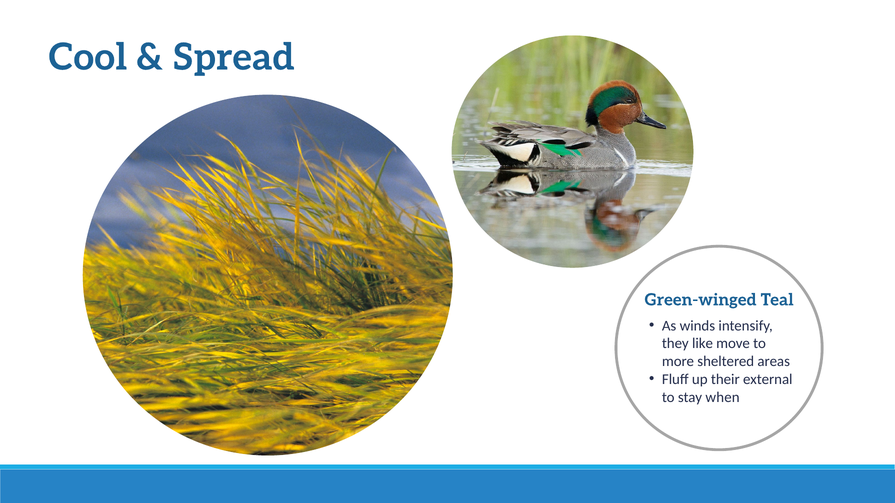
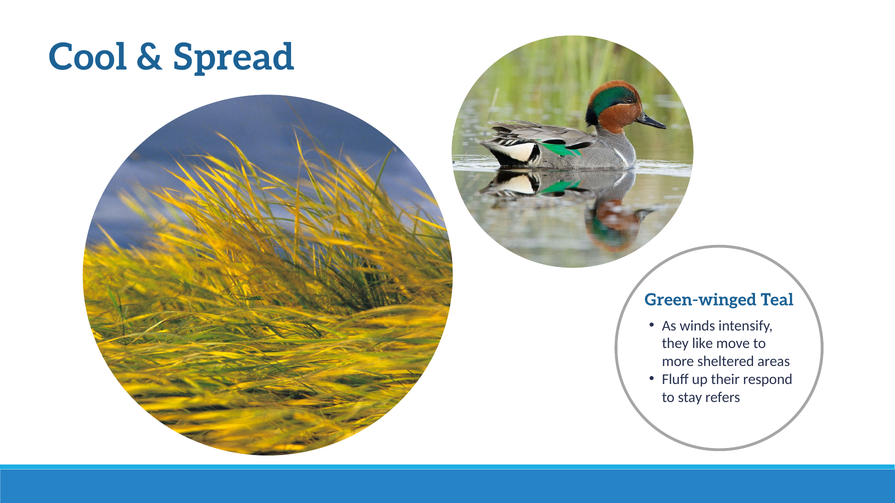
external: external -> respond
when: when -> refers
